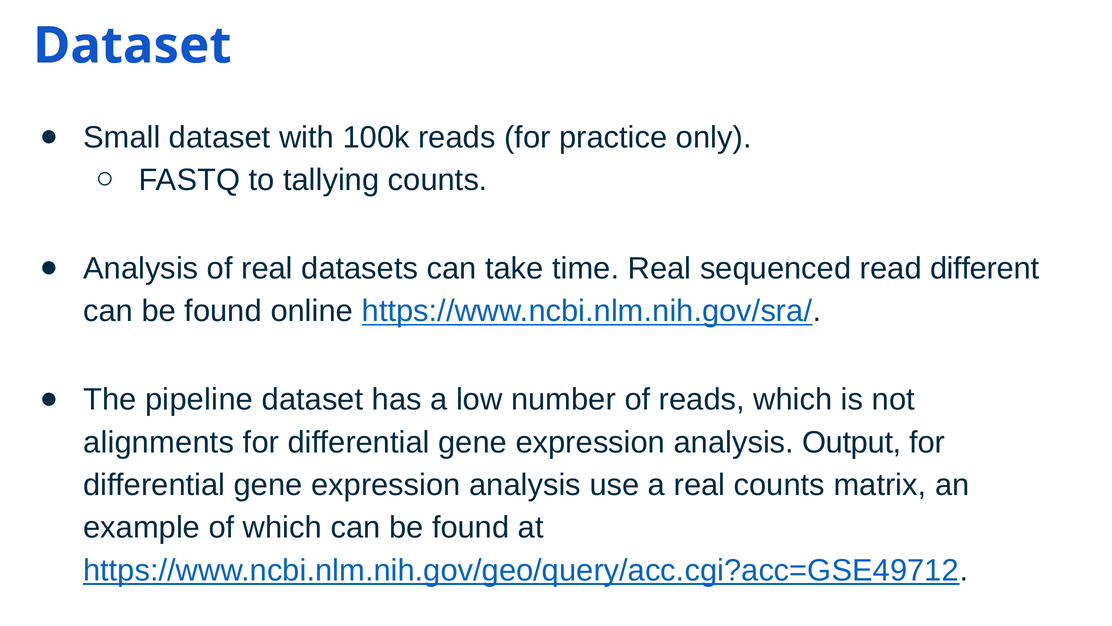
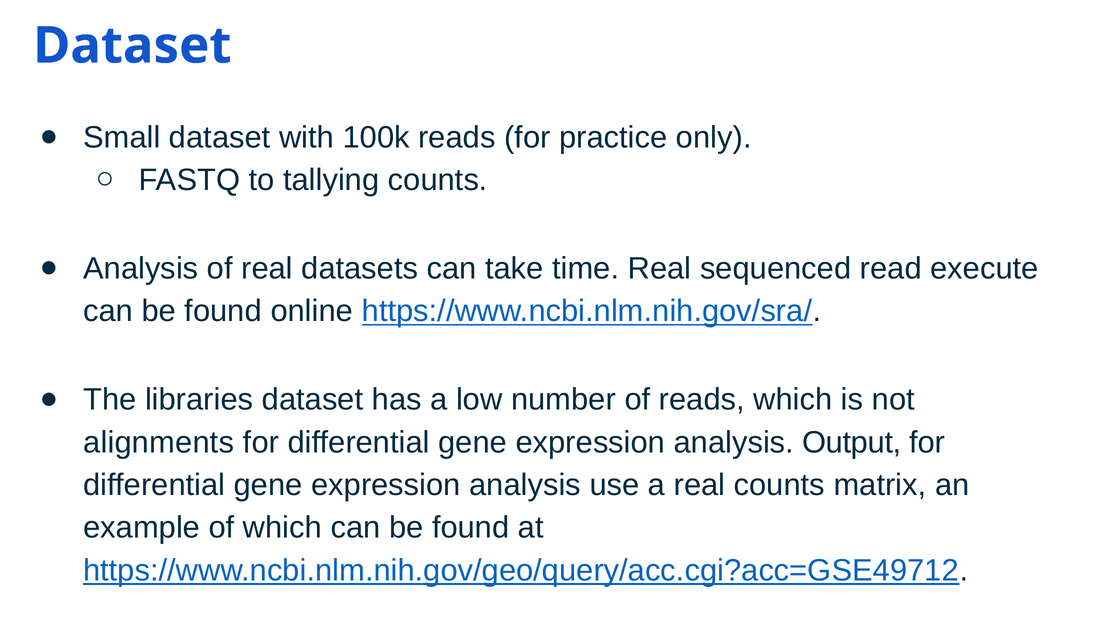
different: different -> execute
pipeline: pipeline -> libraries
